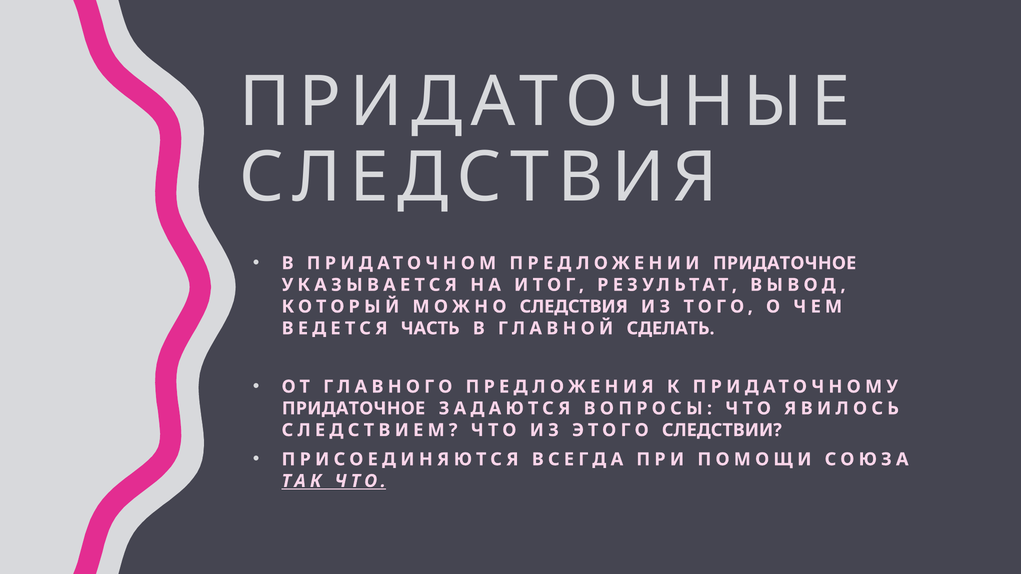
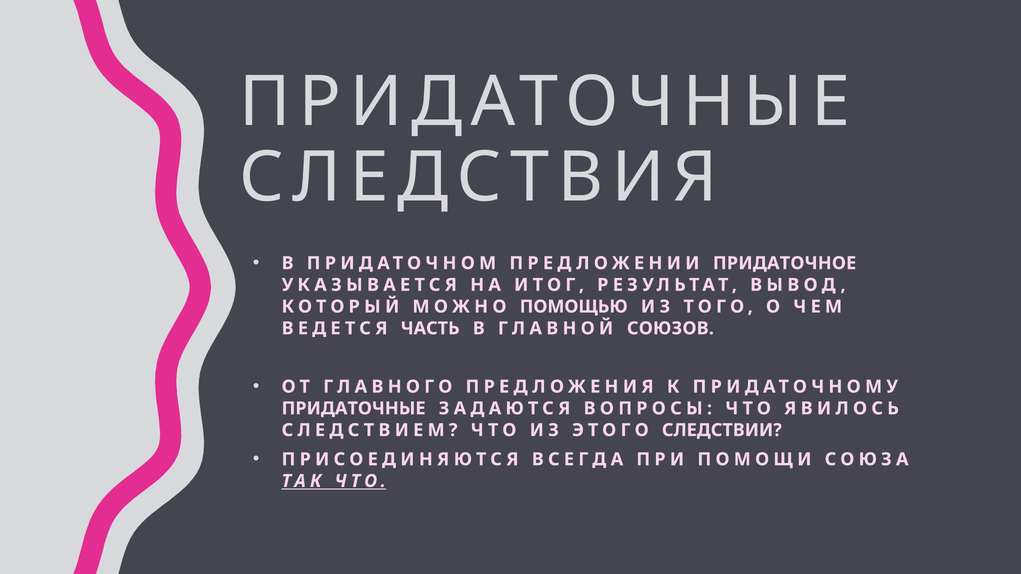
МОЖНО СЛЕДСТВИЯ: СЛЕДСТВИЯ -> ПОМОЩЬЮ
СДЕЛАТЬ: СДЕЛАТЬ -> СОЮЗОВ
ПРИДАТОЧНОЕ at (353, 409): ПРИДАТОЧНОЕ -> ПРИДАТОЧНЫЕ
